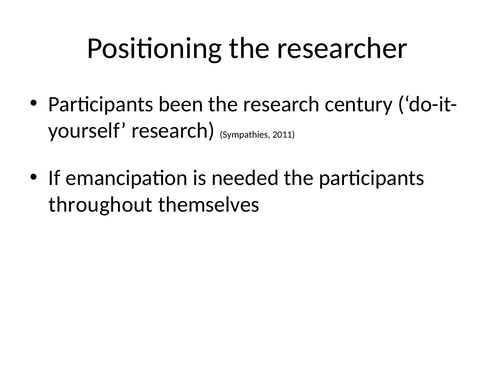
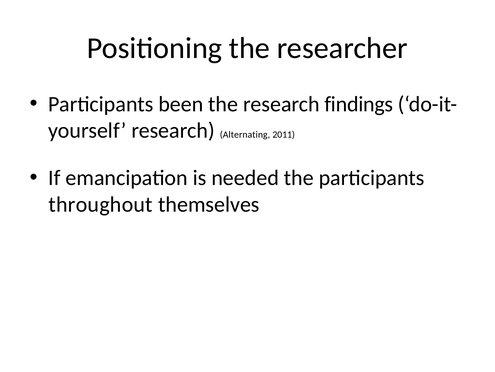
century: century -> findings
Sympathies: Sympathies -> Alternating
